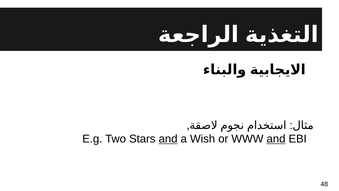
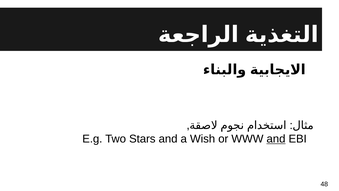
and at (168, 139) underline: present -> none
